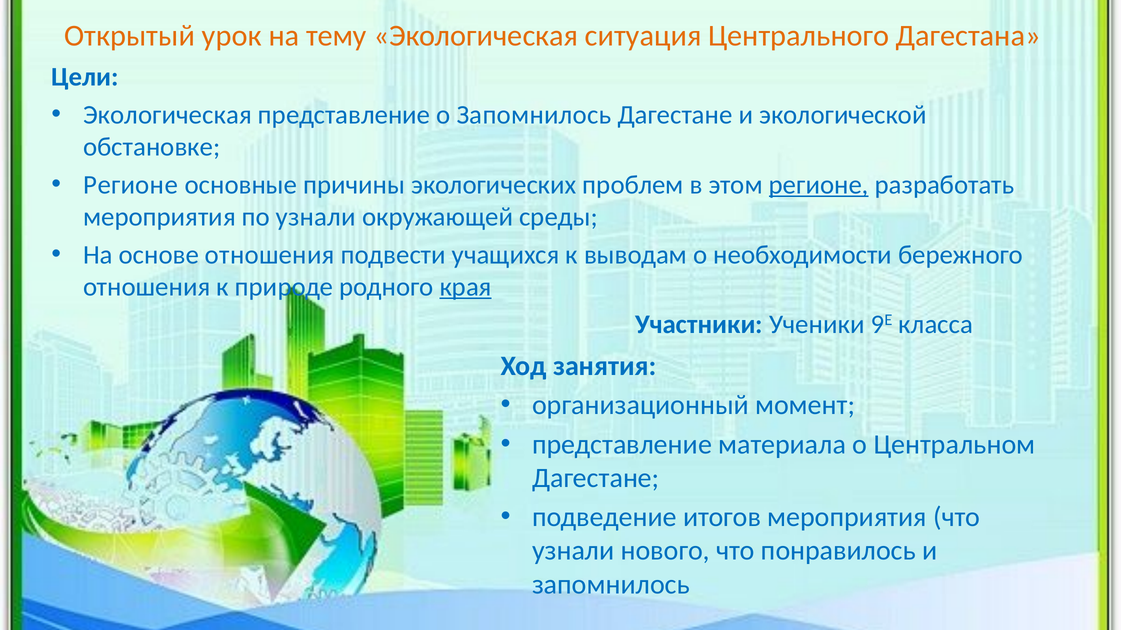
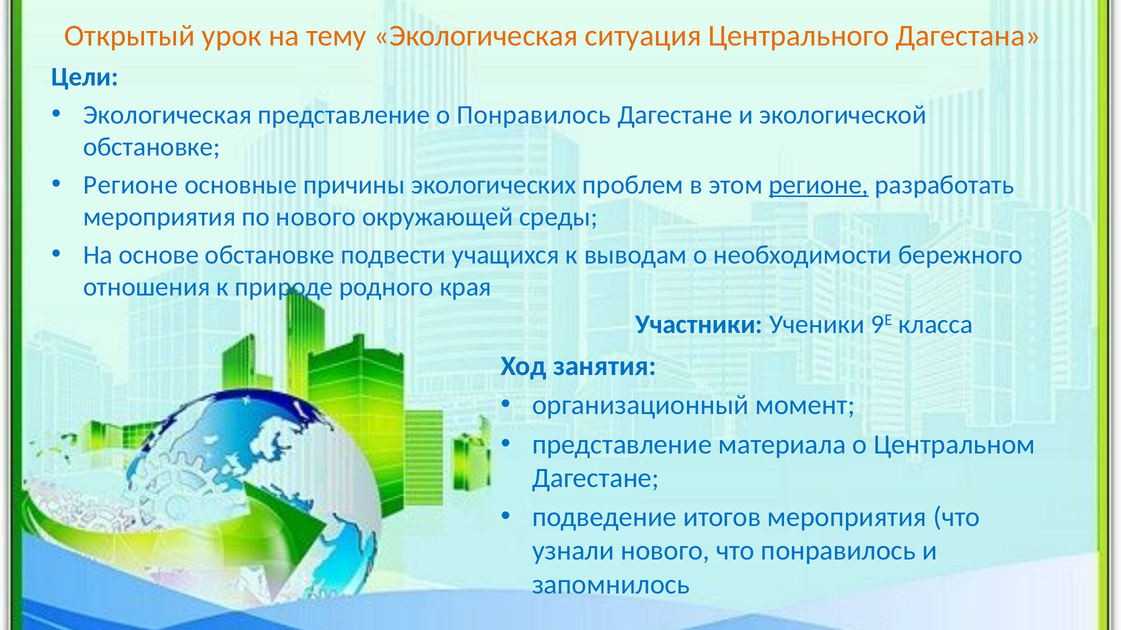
о Запомнилось: Запомнилось -> Понравилось
по узнали: узнали -> нового
основе отношения: отношения -> обстановке
края underline: present -> none
